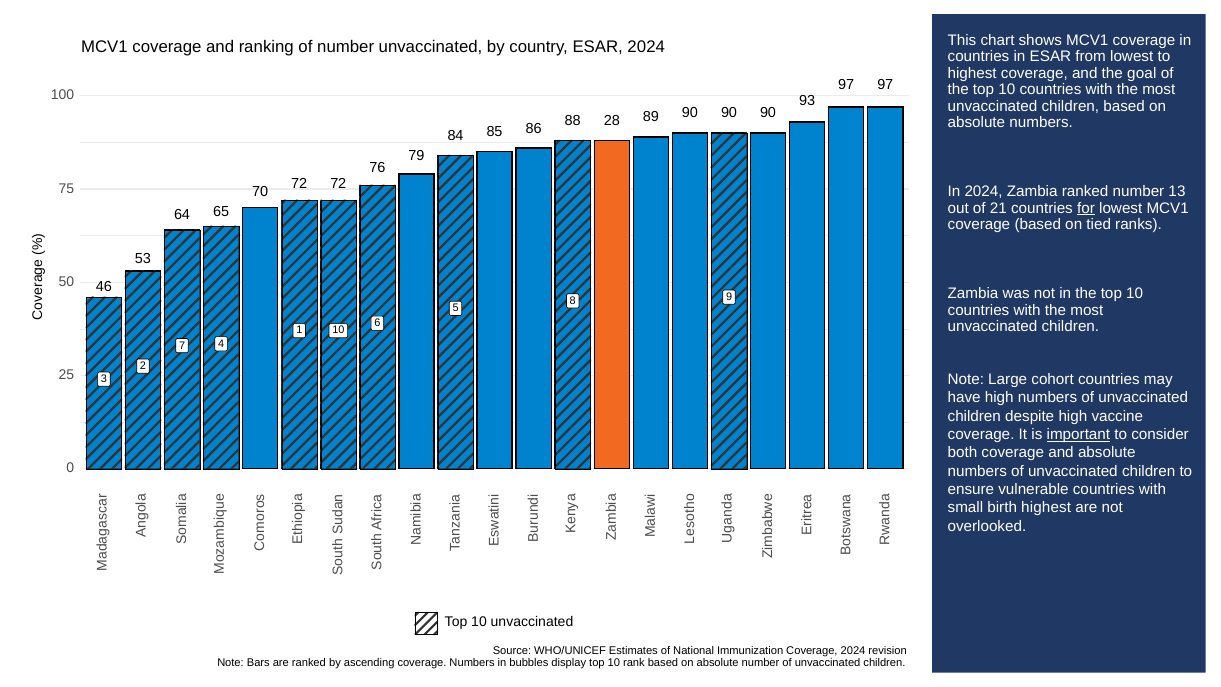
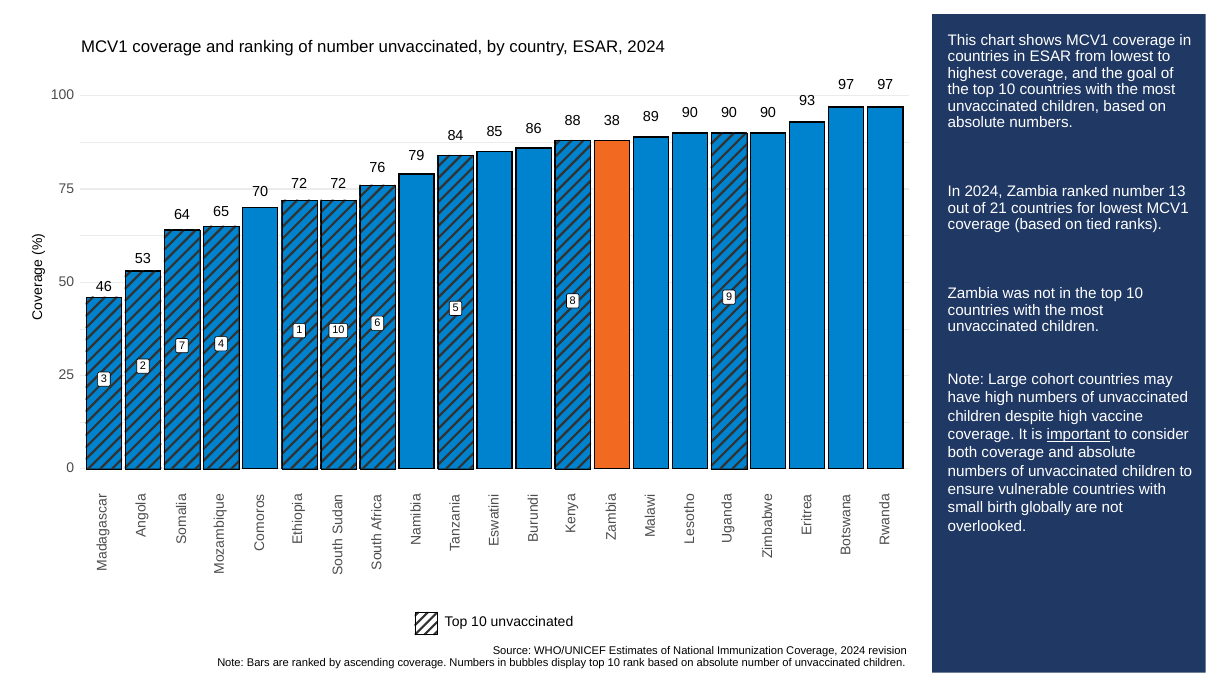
28: 28 -> 38
for underline: present -> none
birth highest: highest -> globally
